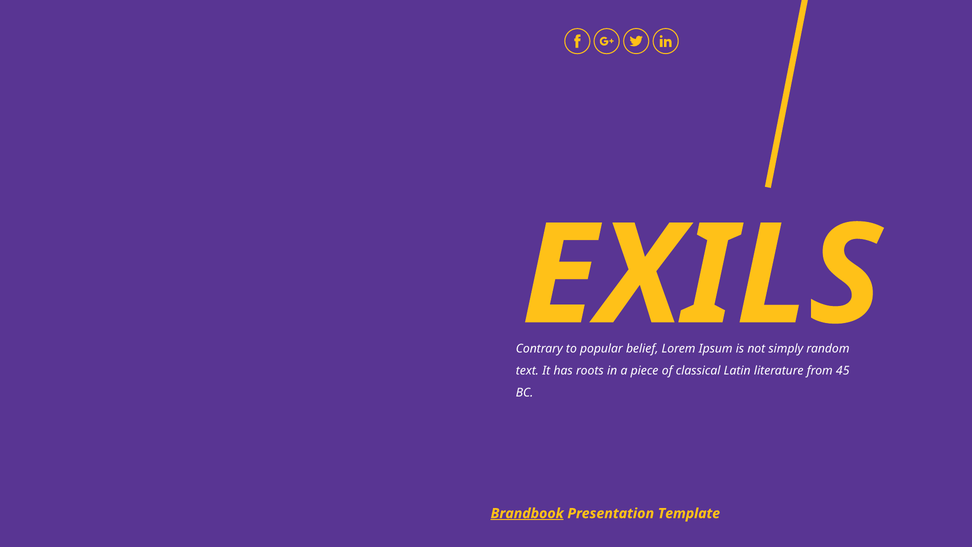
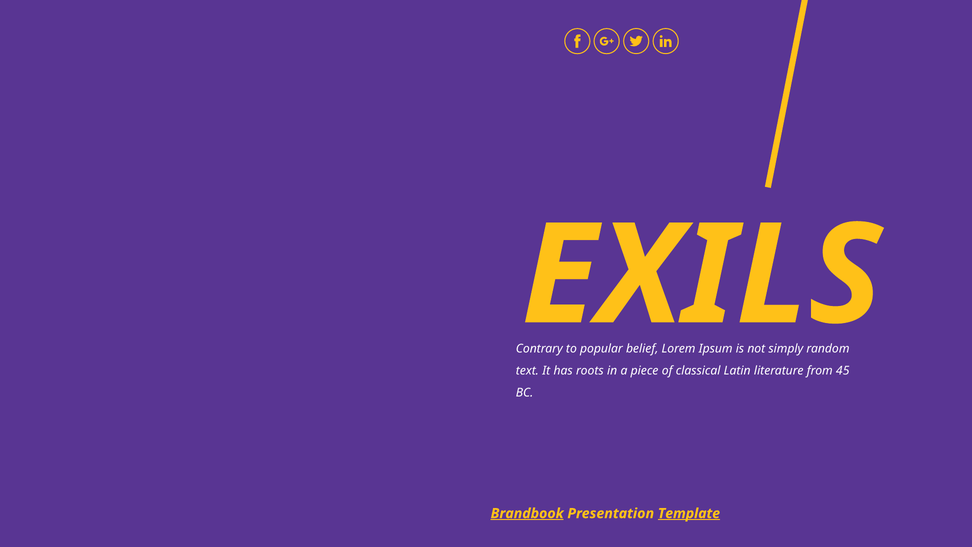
Template underline: none -> present
